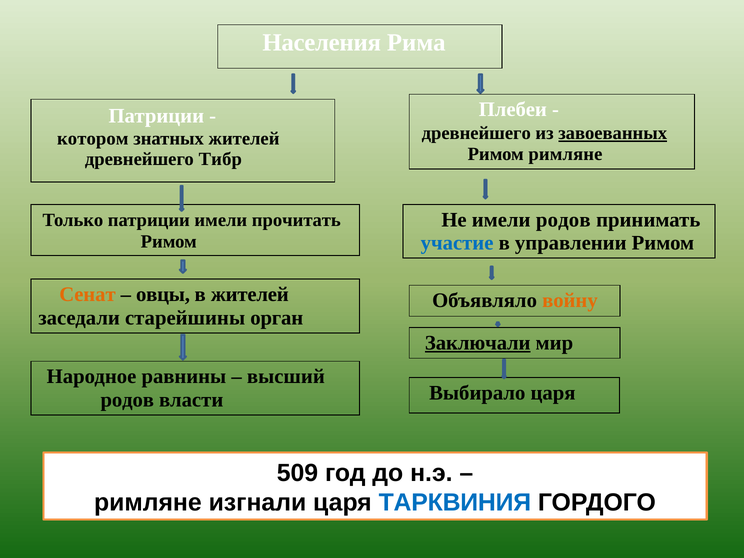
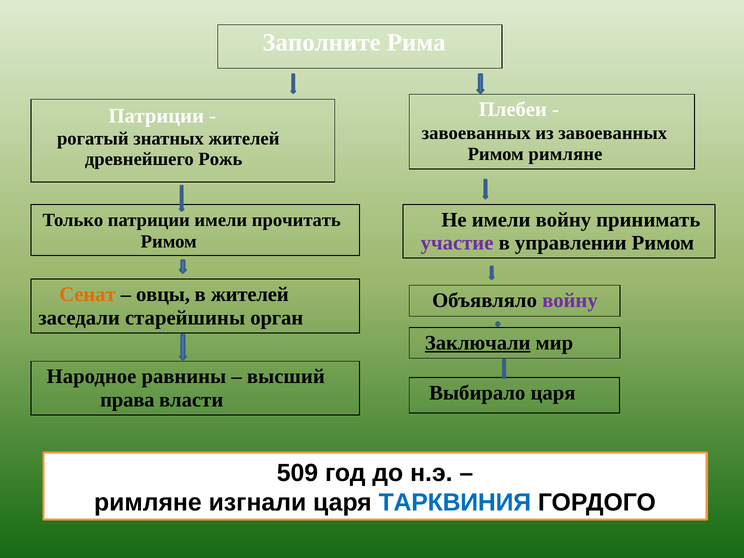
Населения: Населения -> Заполните
древнейшего at (476, 133): древнейшего -> завоеванных
завоеванных at (613, 133) underline: present -> none
котором: котором -> рогатый
Тибр: Тибр -> Рожь
имели родов: родов -> войну
участие colour: blue -> purple
войну at (570, 301) colour: orange -> purple
родов at (127, 400): родов -> права
